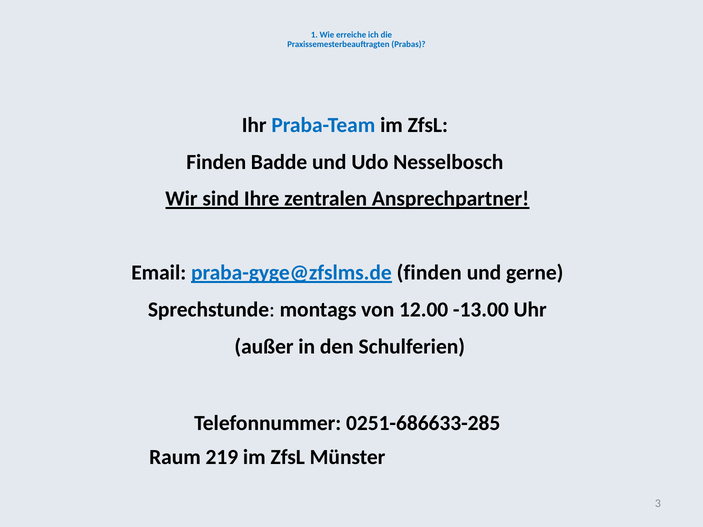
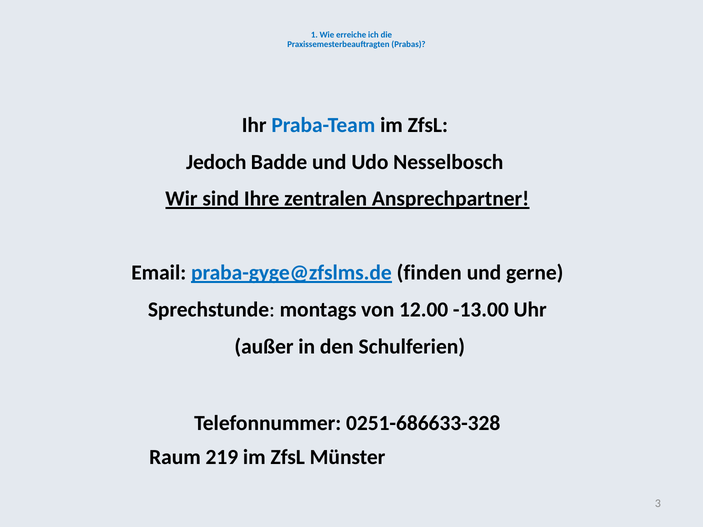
Finden at (216, 162): Finden -> Jedoch
0251-686633-285: 0251-686633-285 -> 0251-686633-328
